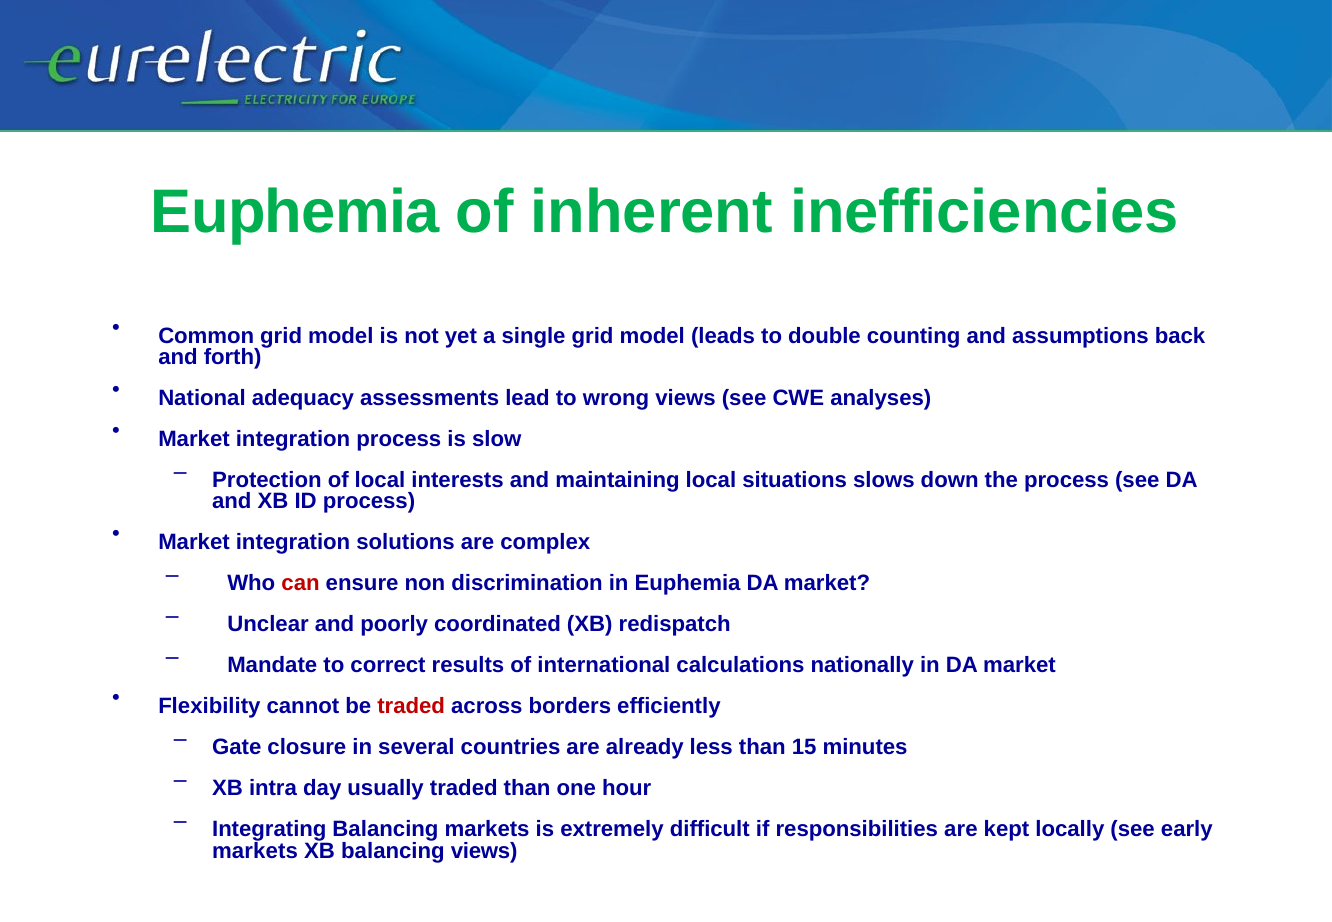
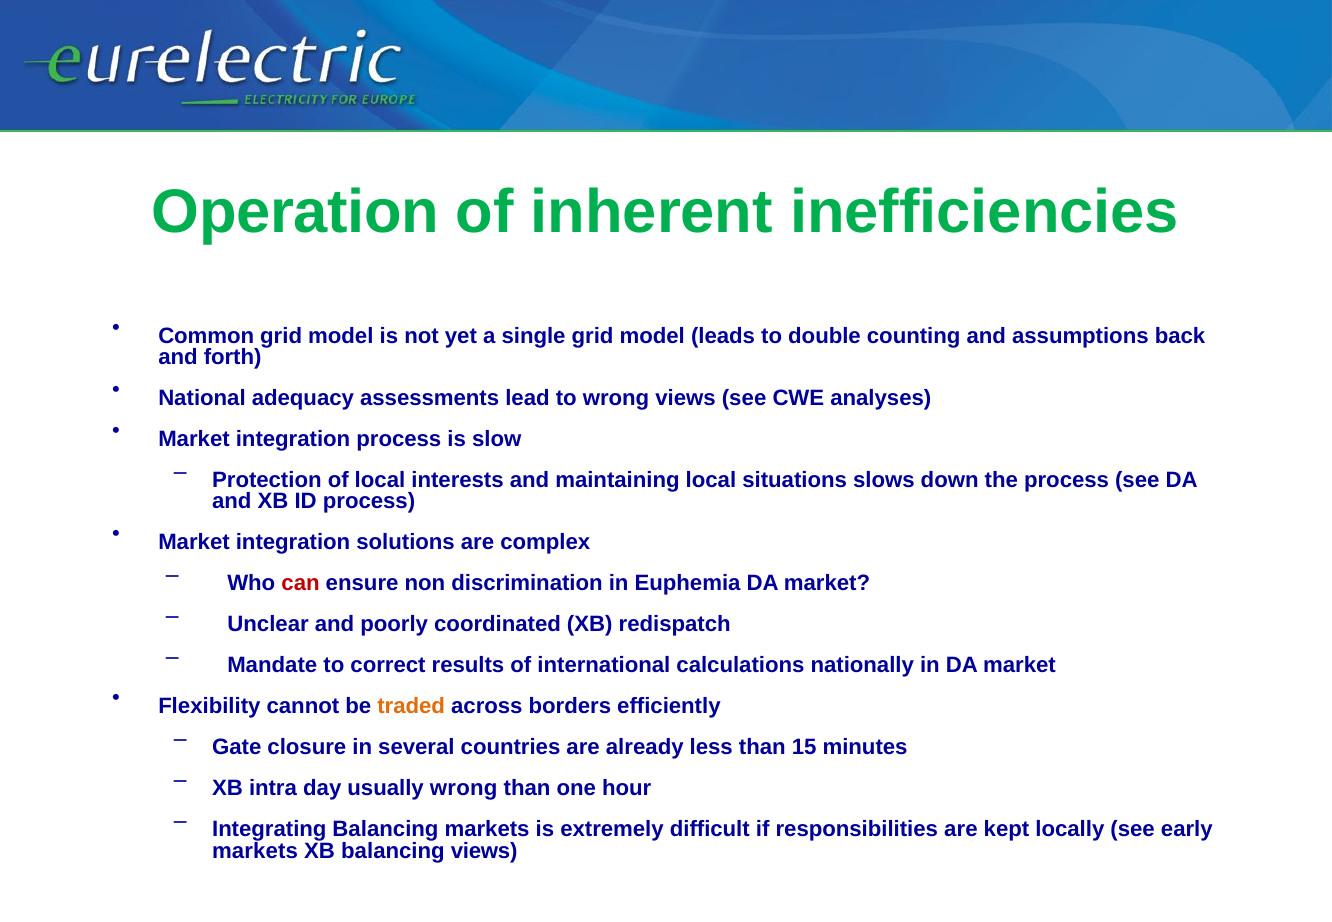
Euphemia at (295, 212): Euphemia -> Operation
traded at (411, 707) colour: red -> orange
usually traded: traded -> wrong
